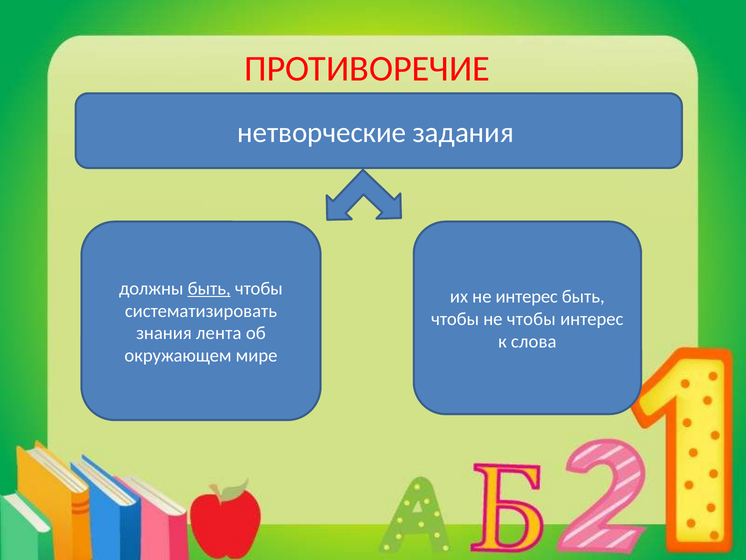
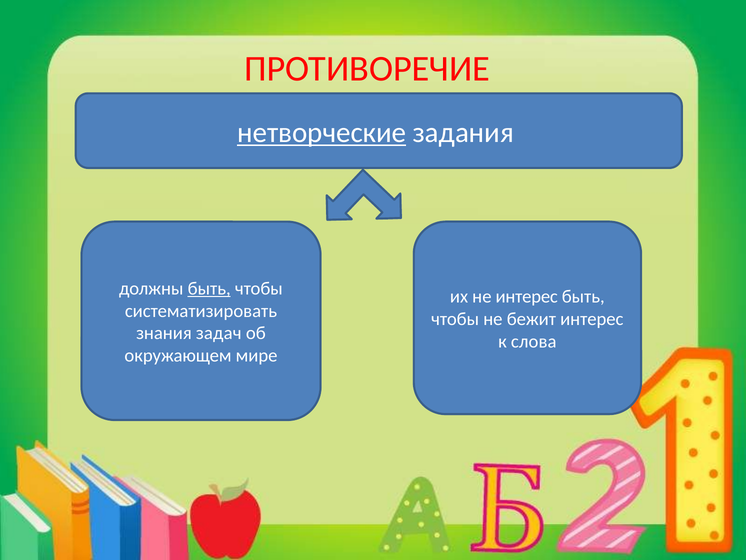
нетворческие underline: none -> present
не чтобы: чтобы -> бежит
лента: лента -> задач
